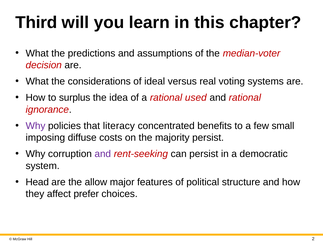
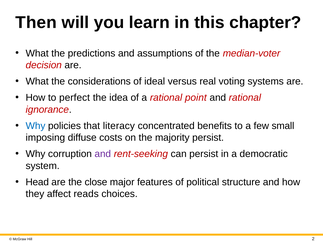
Third: Third -> Then
surplus: surplus -> perfect
used: used -> point
Why at (36, 126) colour: purple -> blue
allow: allow -> close
prefer: prefer -> reads
